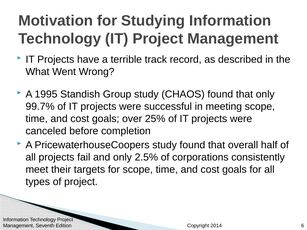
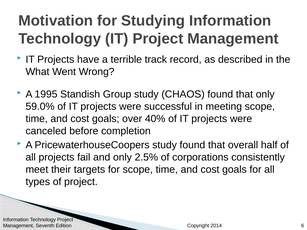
99.7%: 99.7% -> 59.0%
25%: 25% -> 40%
